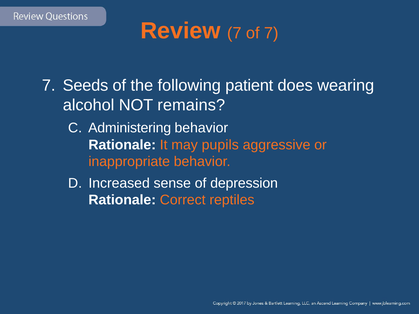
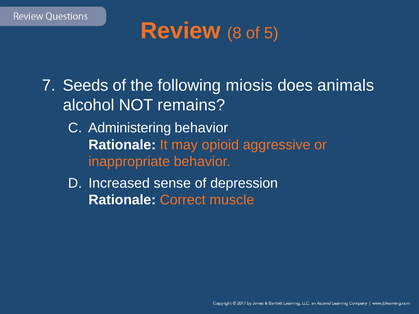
Review 7: 7 -> 8
of 7: 7 -> 5
patient: patient -> miosis
wearing: wearing -> animals
pupils: pupils -> opioid
reptiles: reptiles -> muscle
